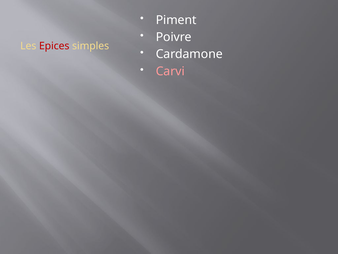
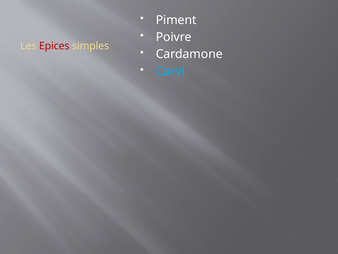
Carvi colour: pink -> light blue
